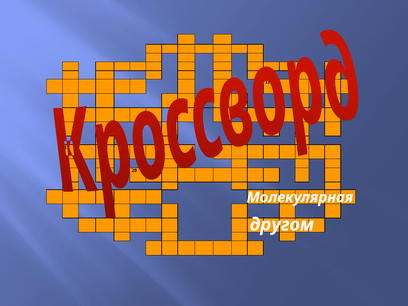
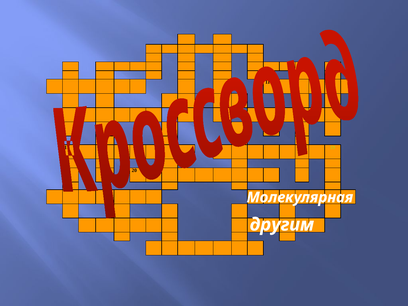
другом: другом -> другим
